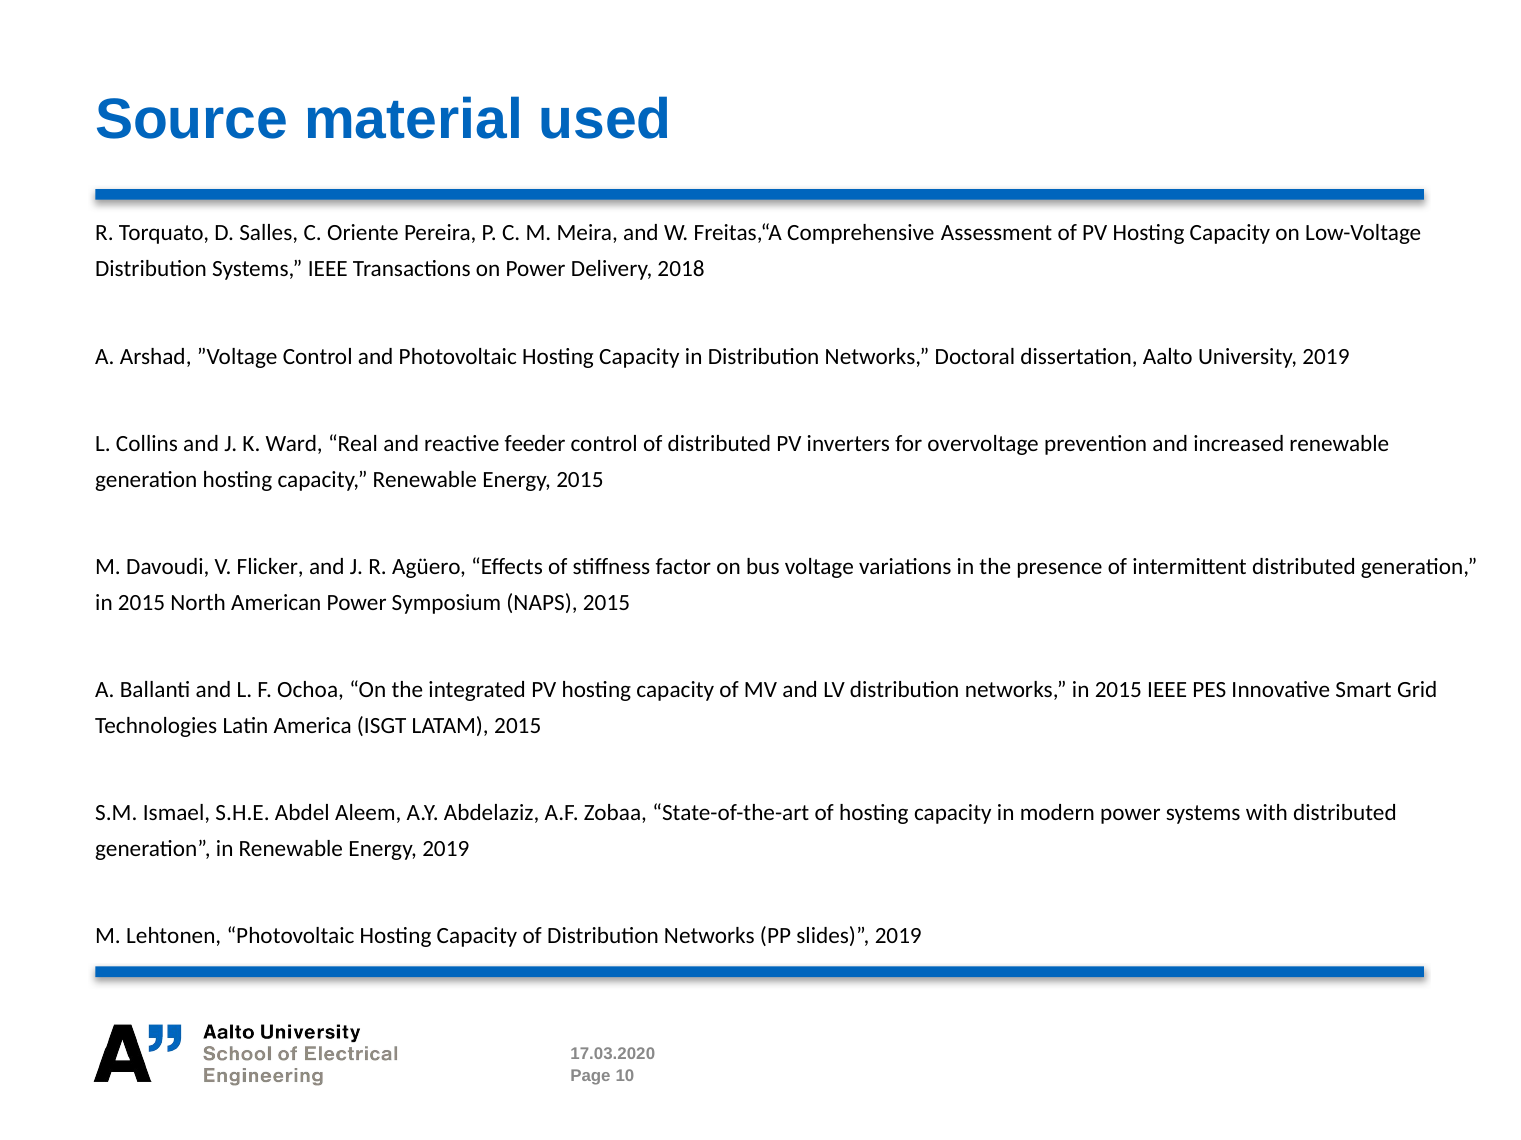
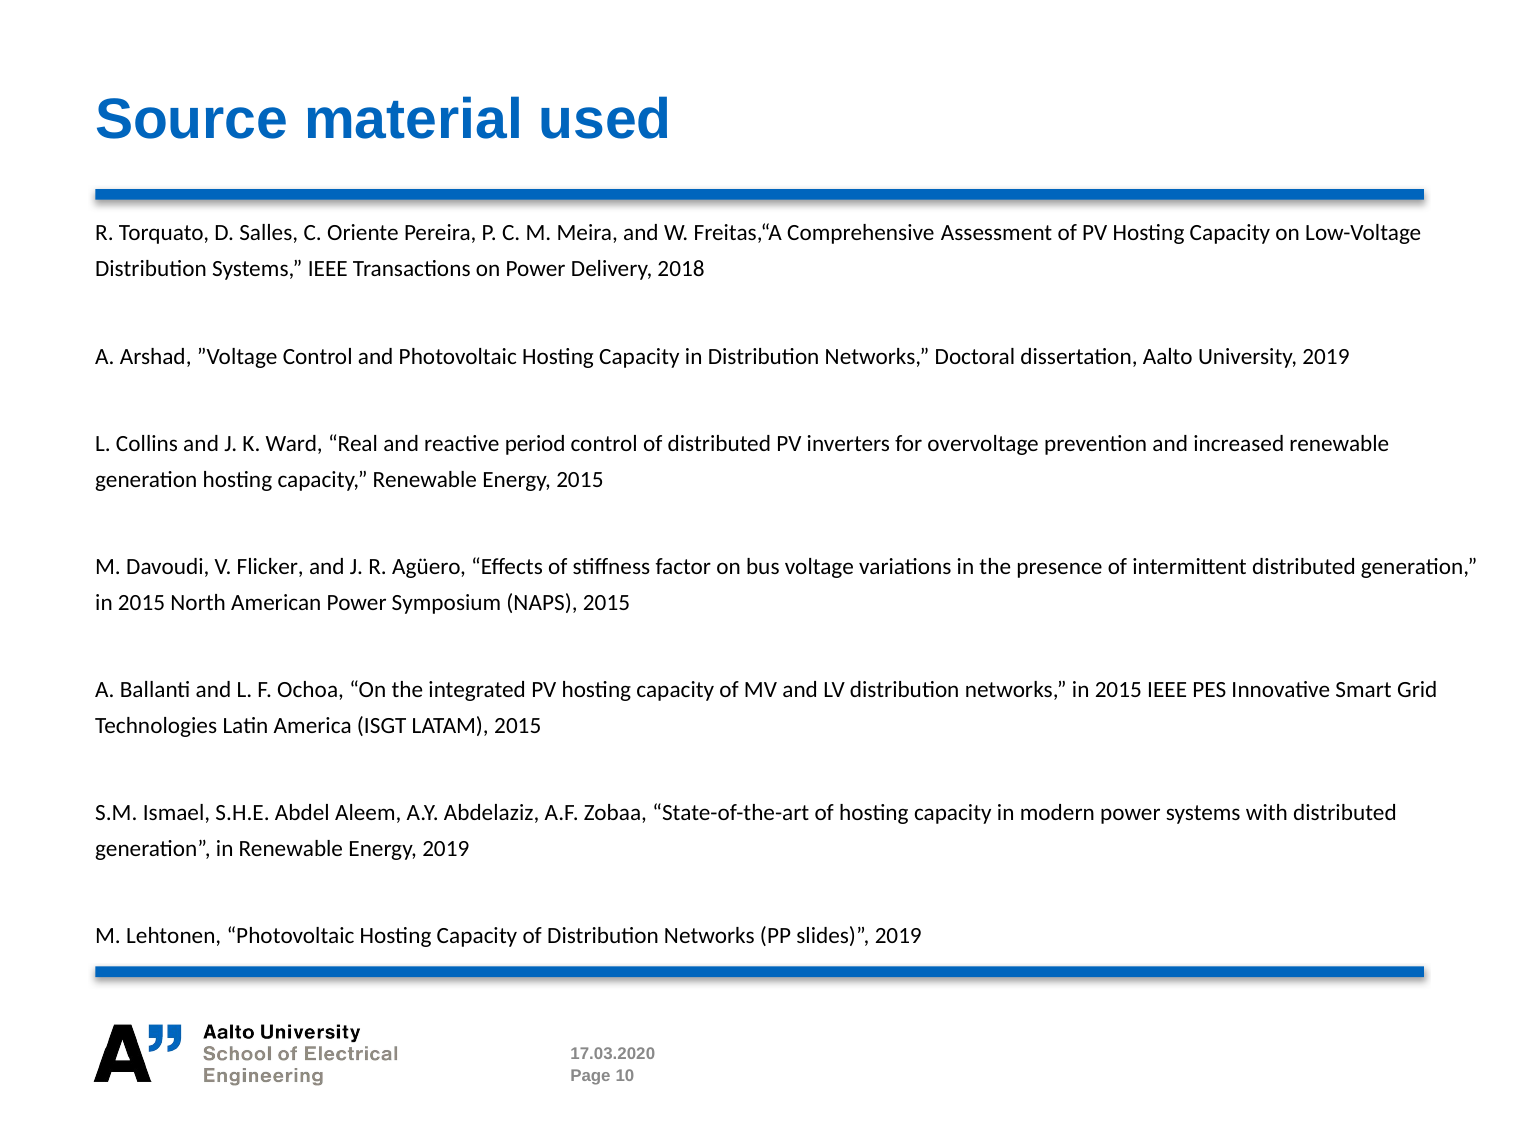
feeder: feeder -> period
